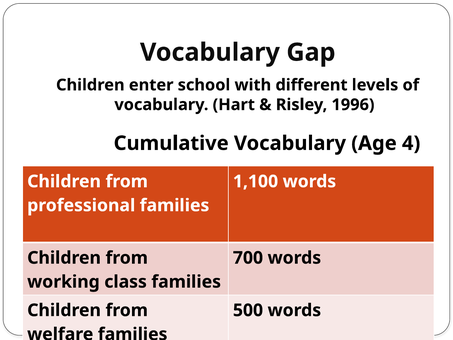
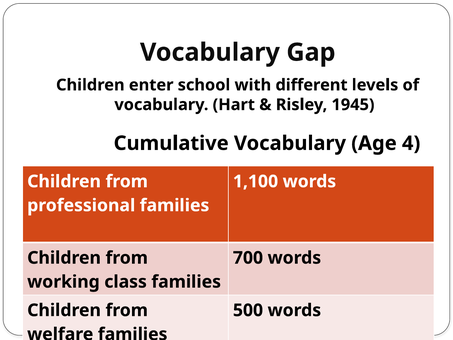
1996: 1996 -> 1945
